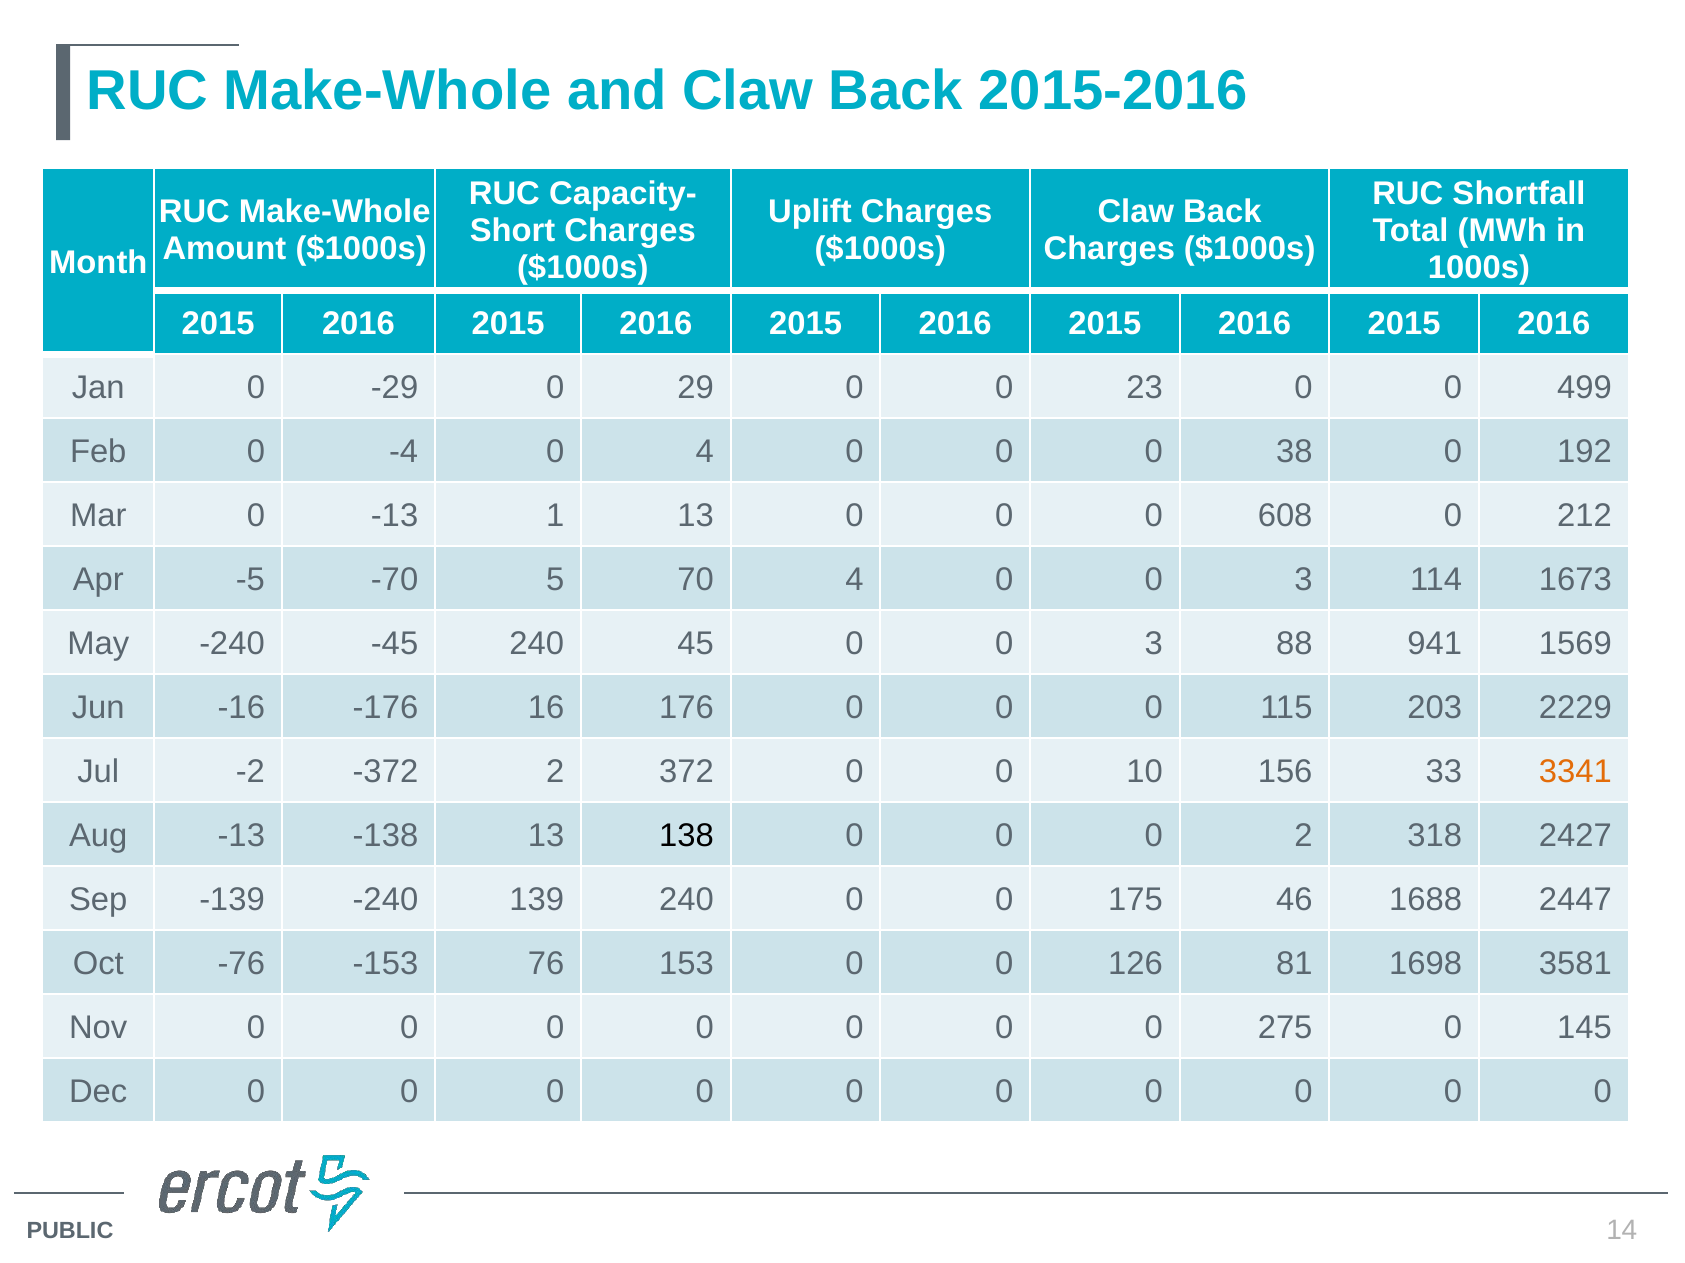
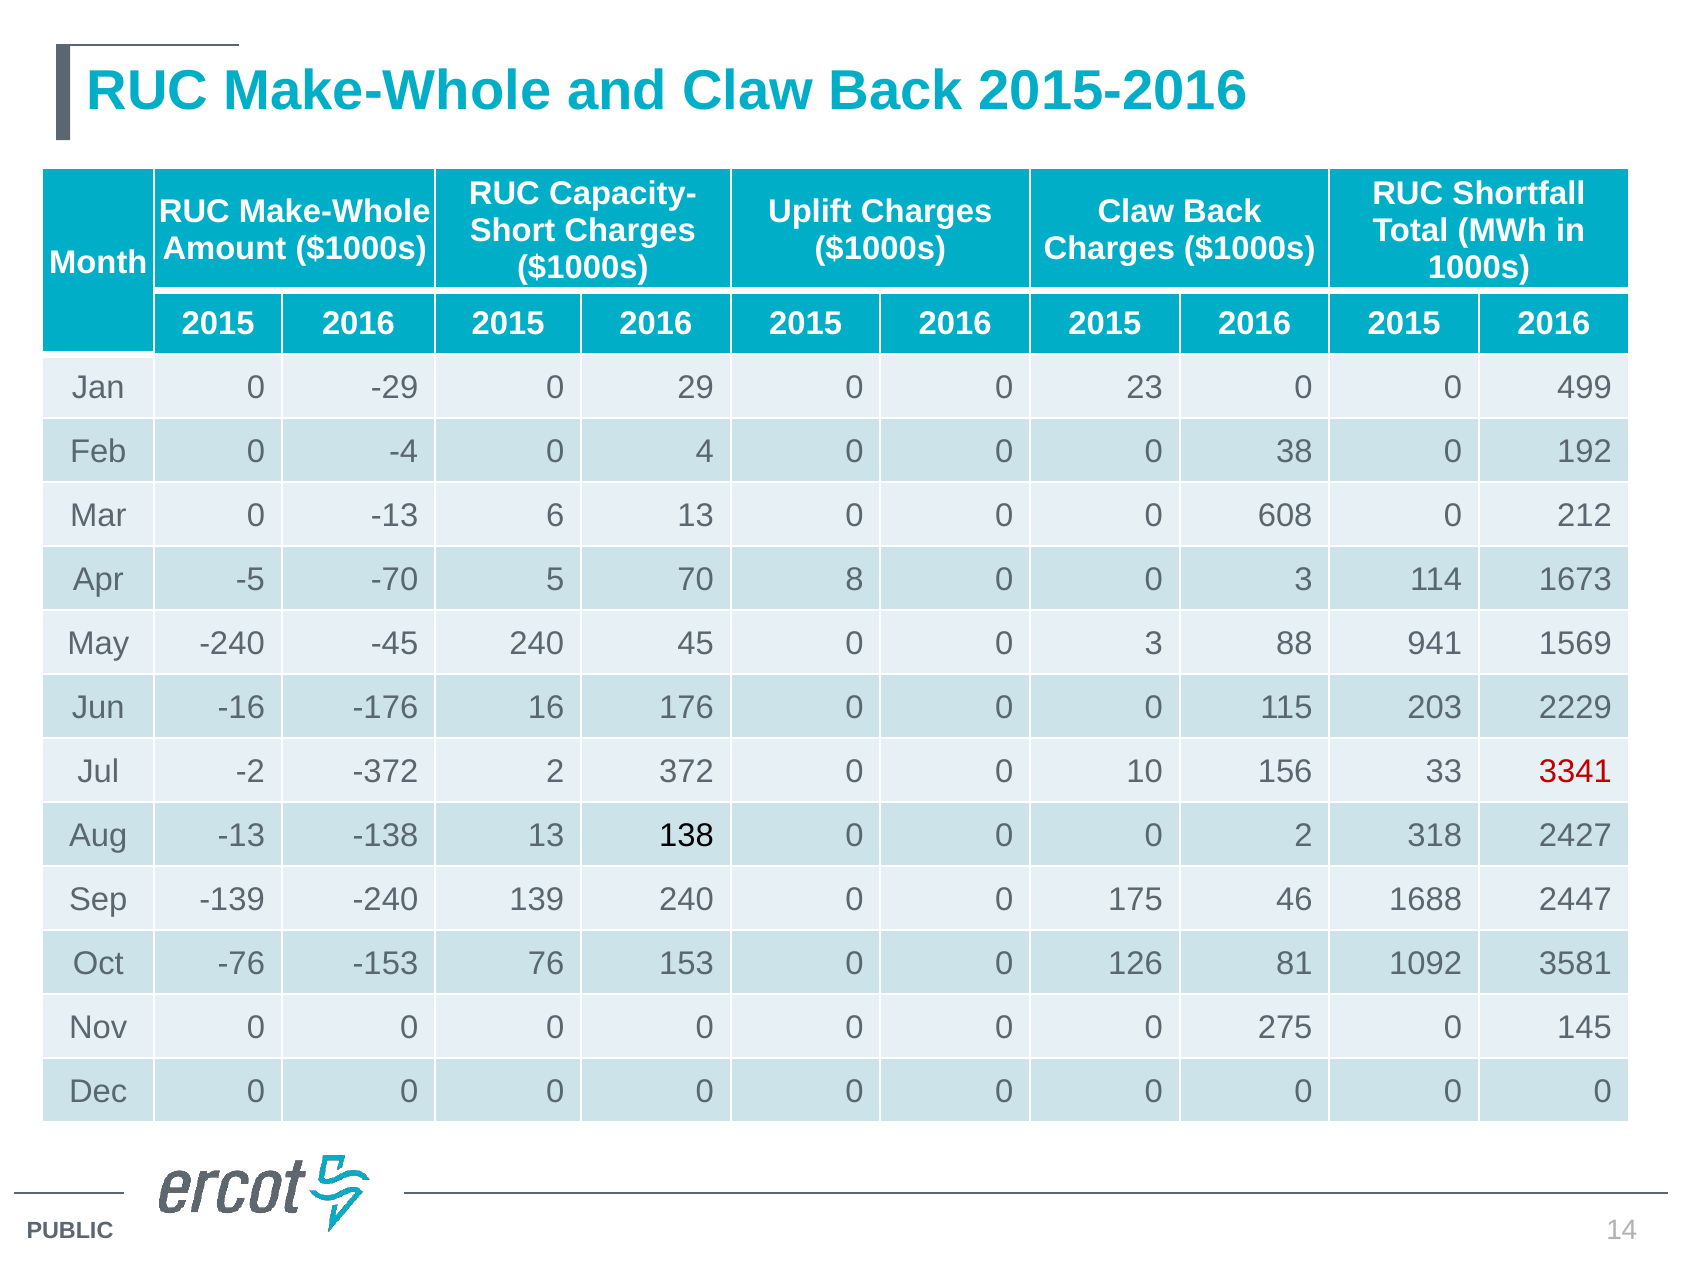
1: 1 -> 6
70 4: 4 -> 8
3341 colour: orange -> red
1698: 1698 -> 1092
